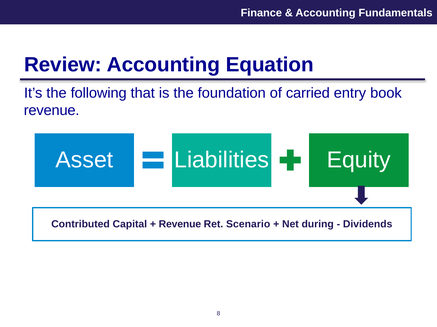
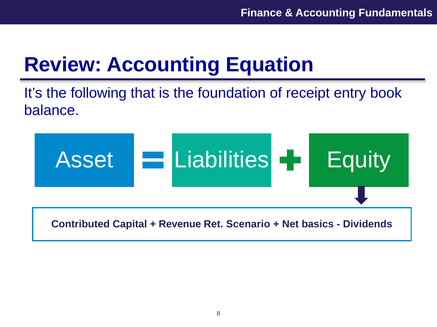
carried: carried -> receipt
revenue at (52, 111): revenue -> balance
during: during -> basics
